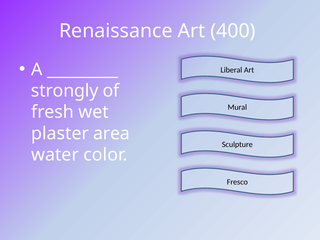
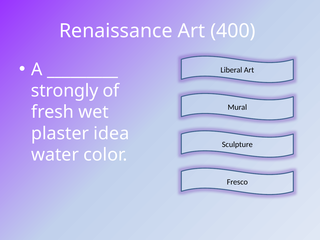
area: area -> idea
